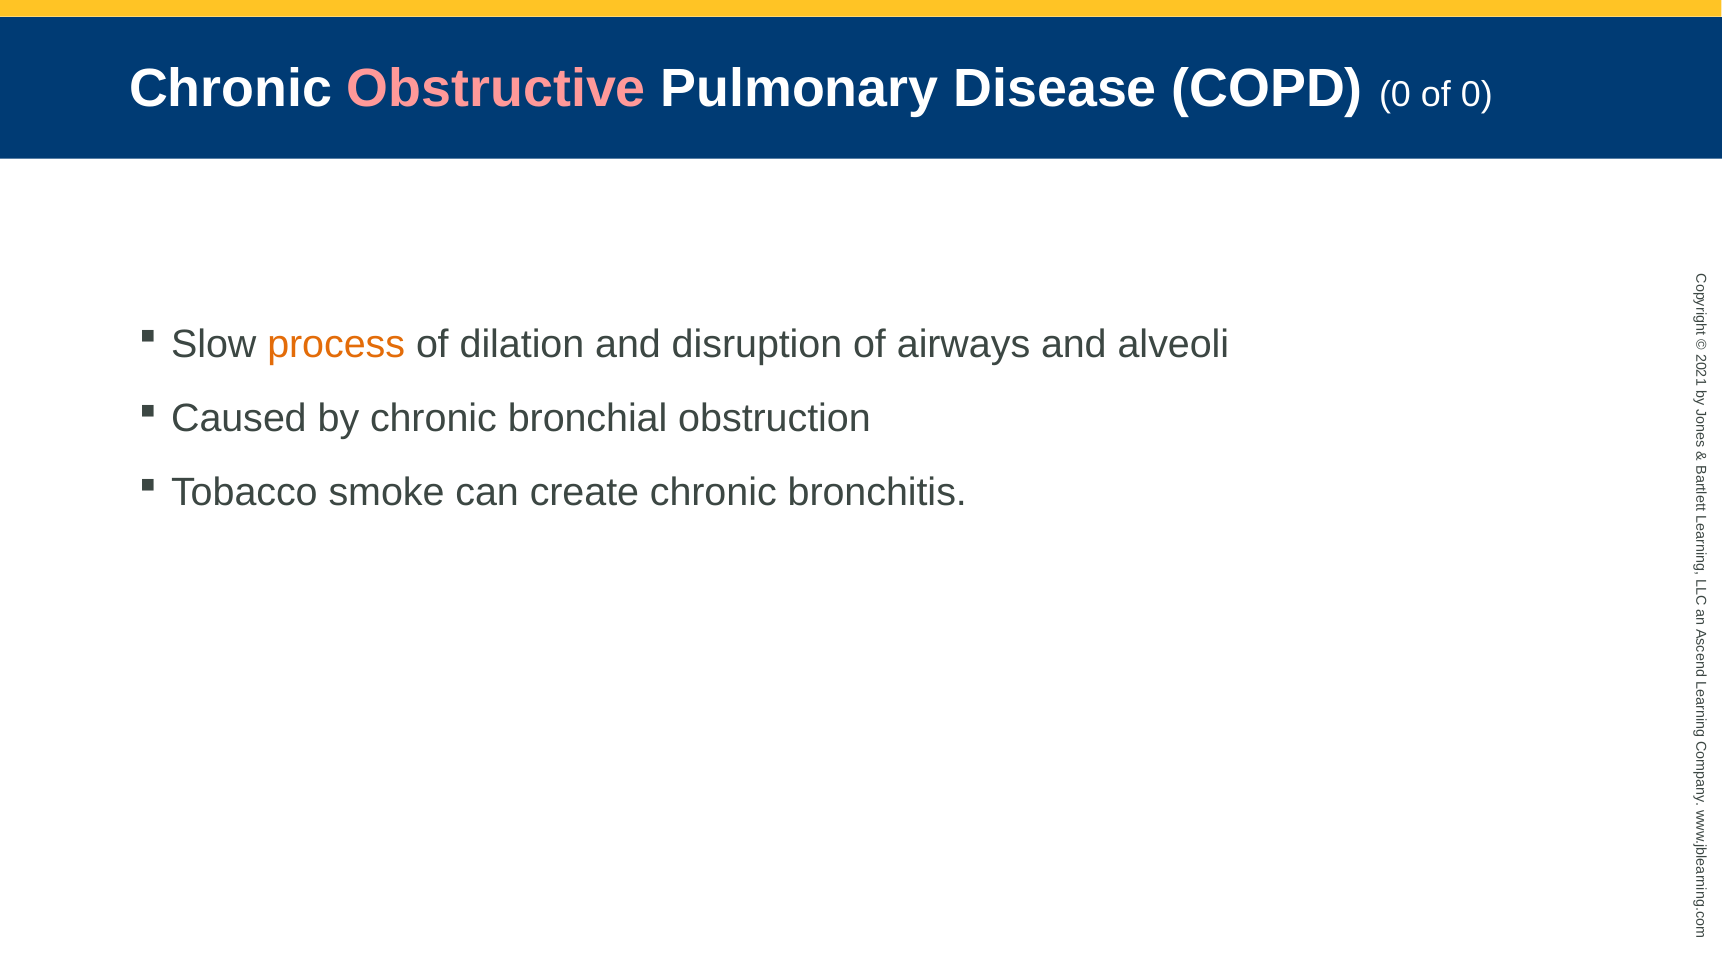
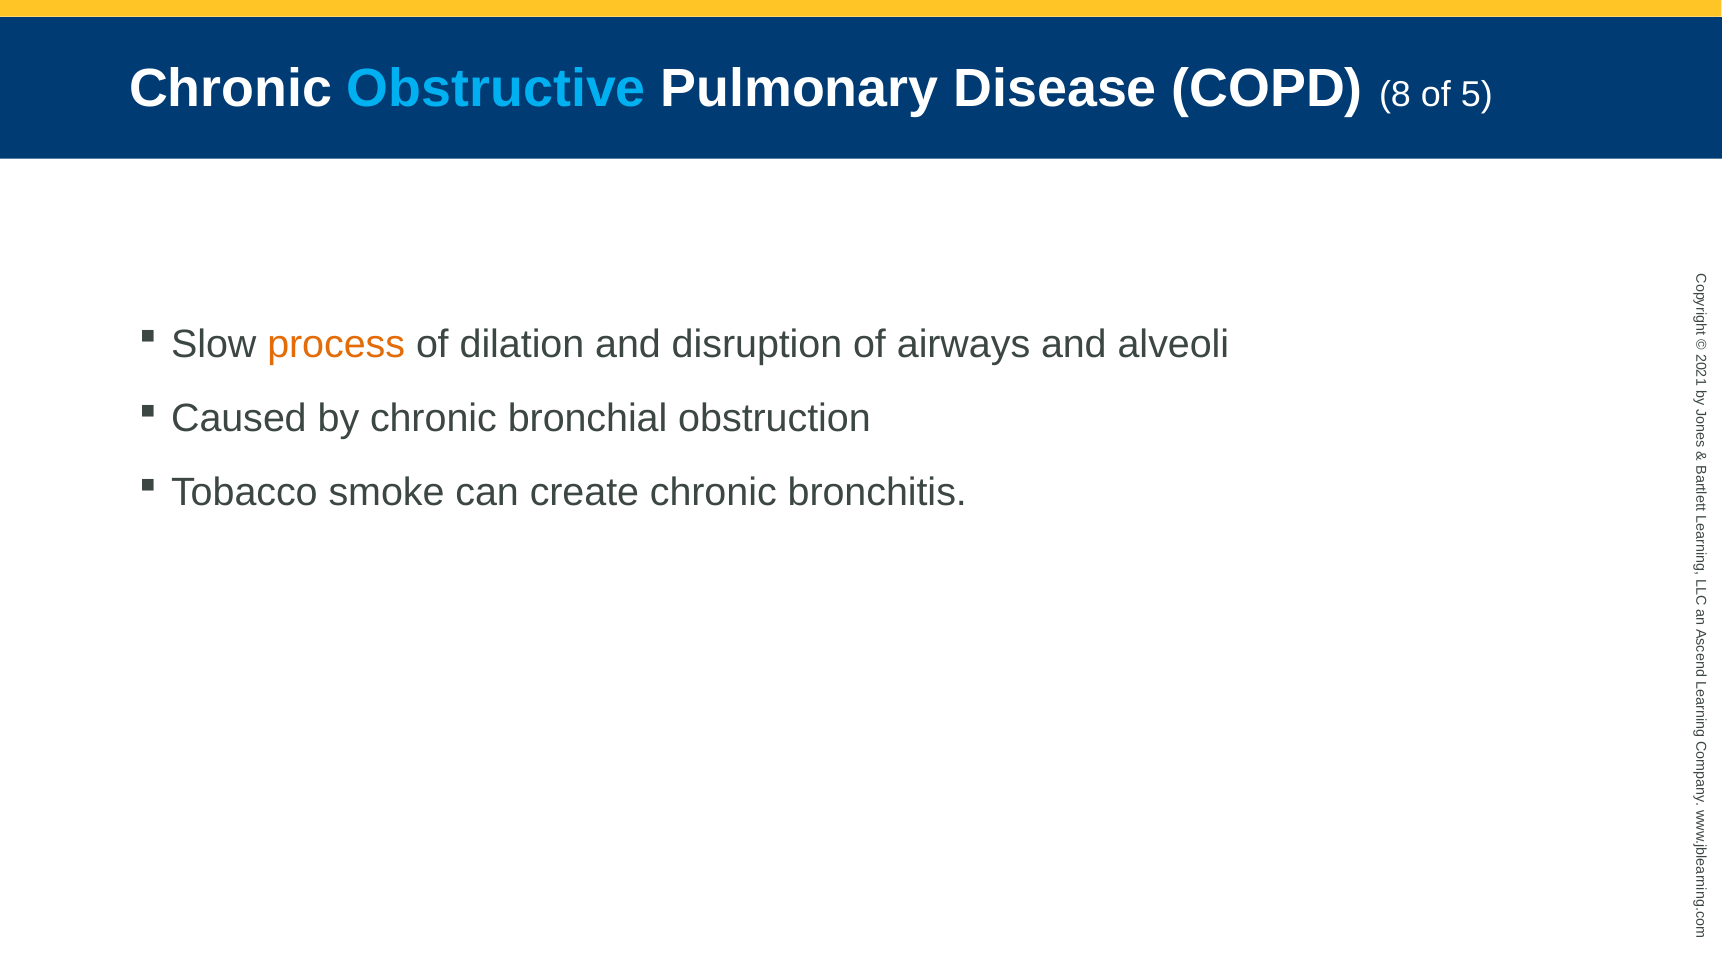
Obstructive colour: pink -> light blue
COPD 0: 0 -> 8
of 0: 0 -> 5
